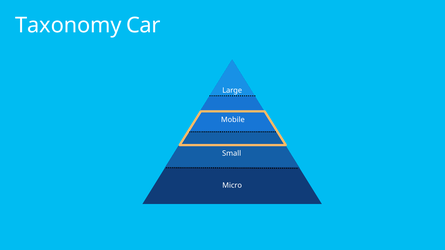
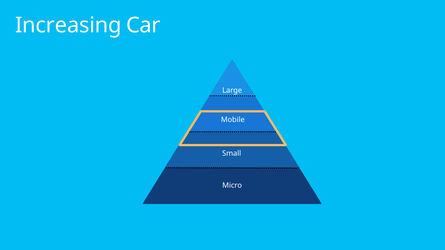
Taxonomy: Taxonomy -> Increasing
